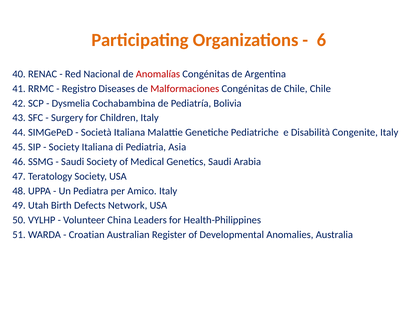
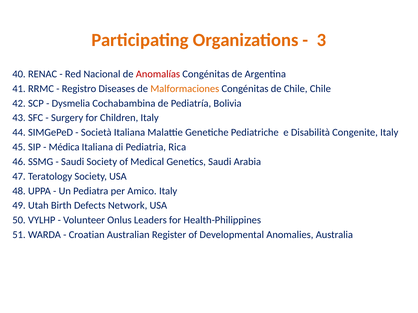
6: 6 -> 3
Malformaciones colour: red -> orange
Society at (64, 147): Society -> Médica
Asia: Asia -> Rica
China: China -> Onlus
